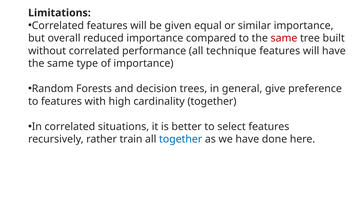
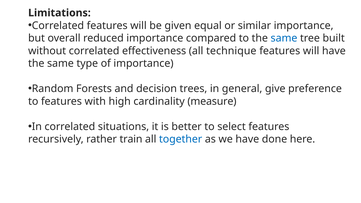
same at (284, 38) colour: red -> blue
performance: performance -> effectiveness
cardinality together: together -> measure
